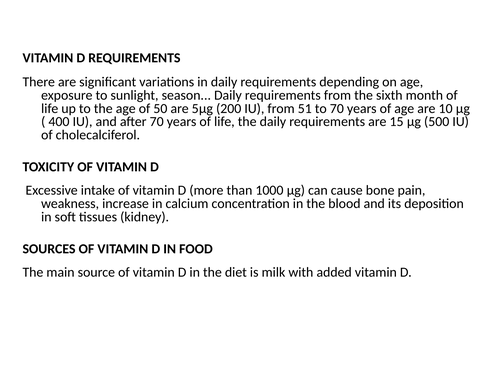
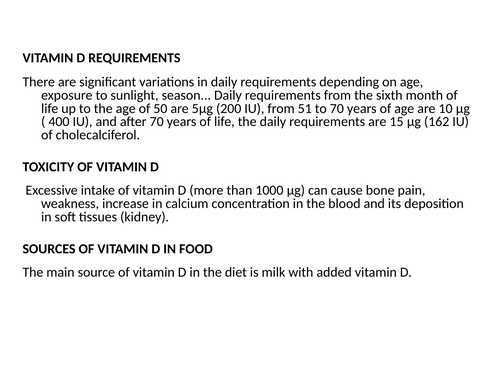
500: 500 -> 162
